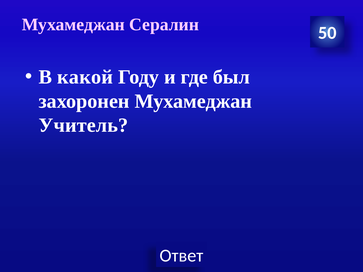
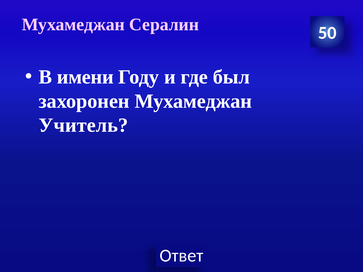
какой: какой -> имени
